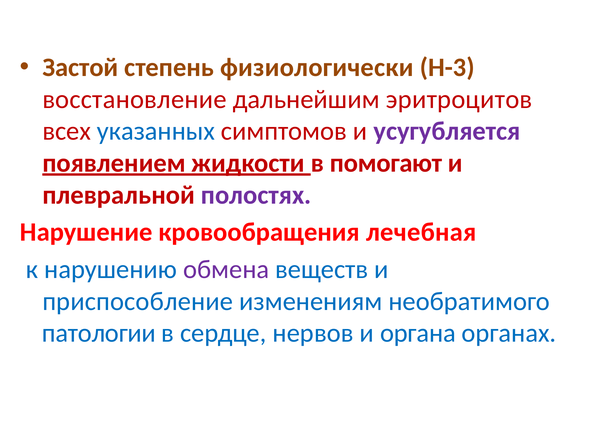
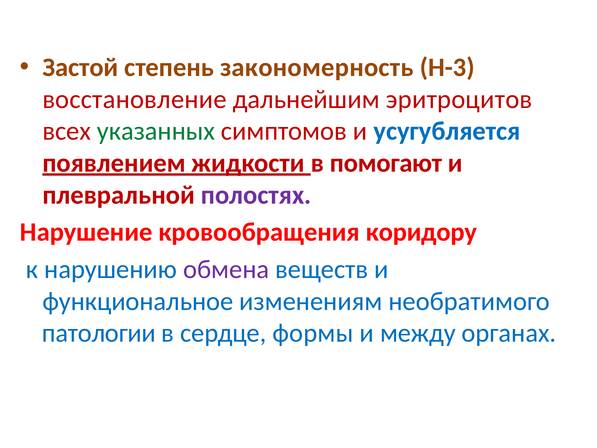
физиологически: физиологически -> закономерность
указанных colour: blue -> green
усугубляется colour: purple -> blue
лечебная: лечебная -> коридору
приспособление: приспособление -> функциональное
нервов: нервов -> формы
органа: органа -> между
